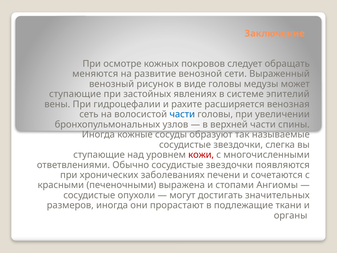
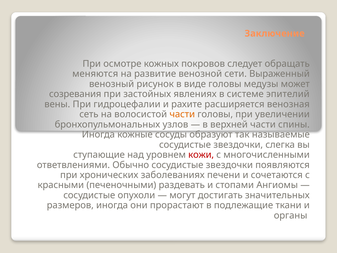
ступающие at (75, 94): ступающие -> созревания
части at (182, 114) colour: blue -> orange
выражена: выражена -> раздевать
